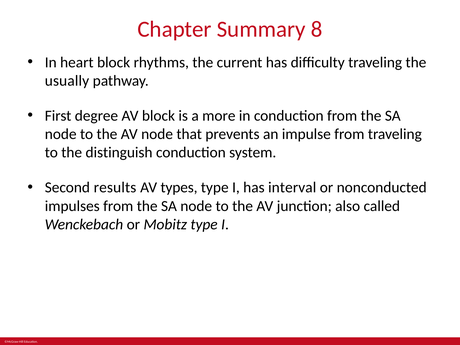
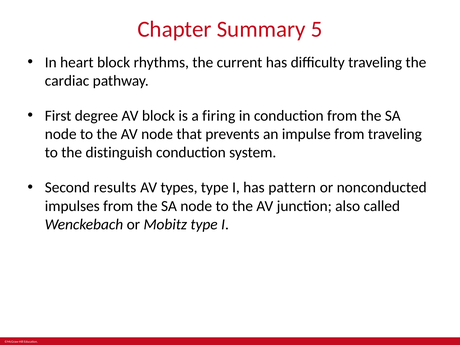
8: 8 -> 5
usually: usually -> cardiac
more: more -> firing
interval: interval -> pattern
